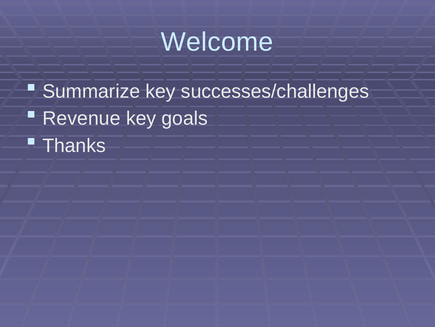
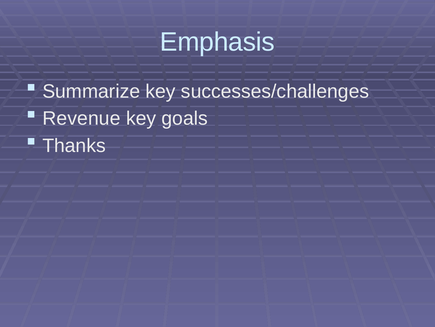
Welcome: Welcome -> Emphasis
